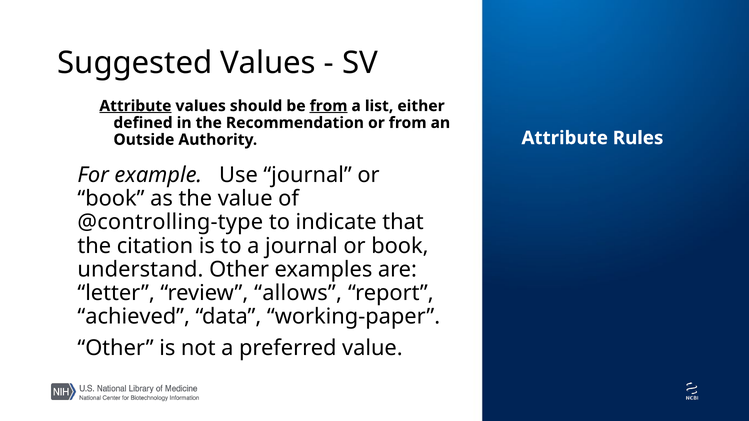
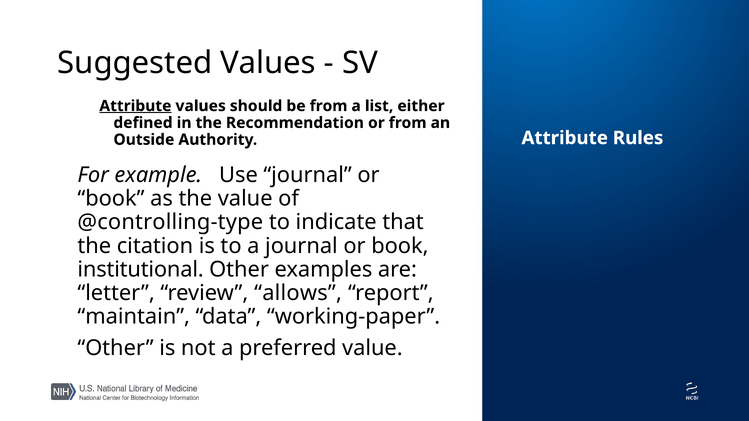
from at (329, 106) underline: present -> none
understand: understand -> institutional
achieved: achieved -> maintain
